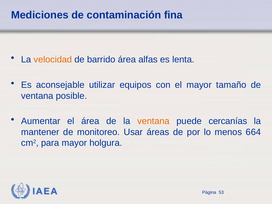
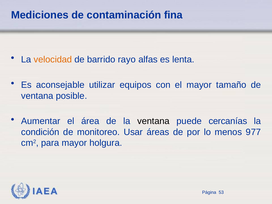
barrido área: área -> rayo
ventana at (153, 121) colour: orange -> black
mantener: mantener -> condición
664: 664 -> 977
